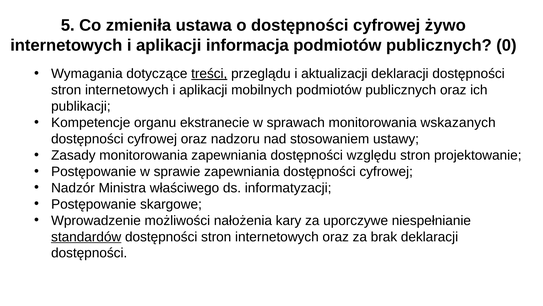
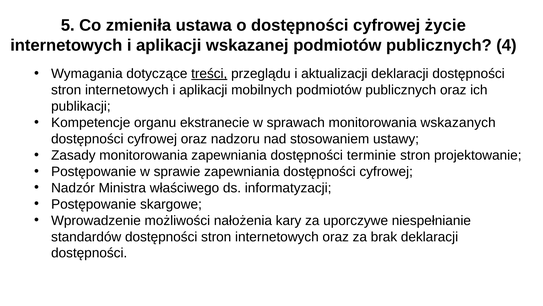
żywo: żywo -> życie
informacja: informacja -> wskazanej
0: 0 -> 4
względu: względu -> terminie
standardów underline: present -> none
